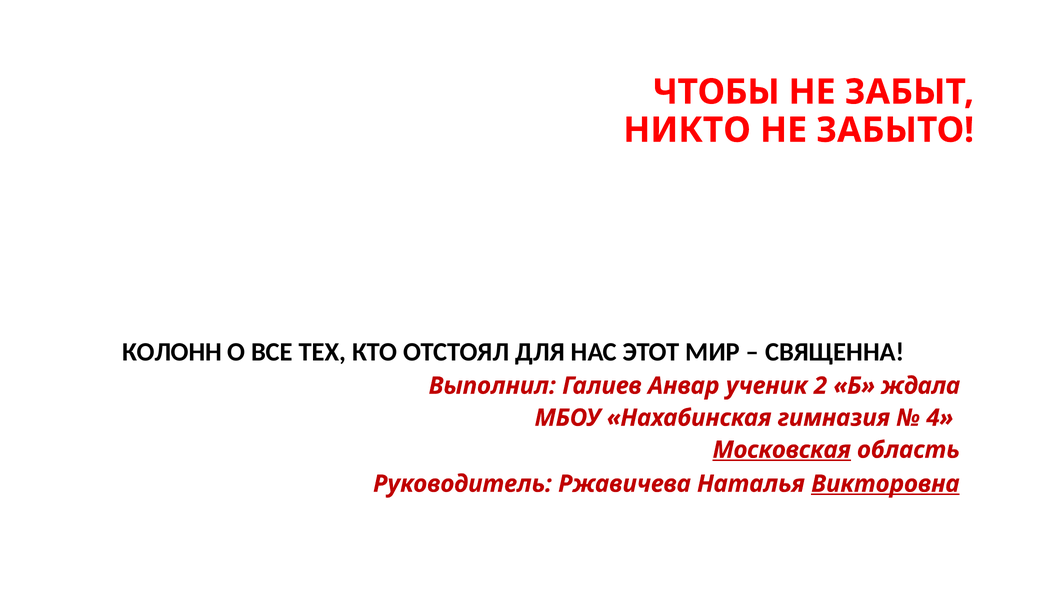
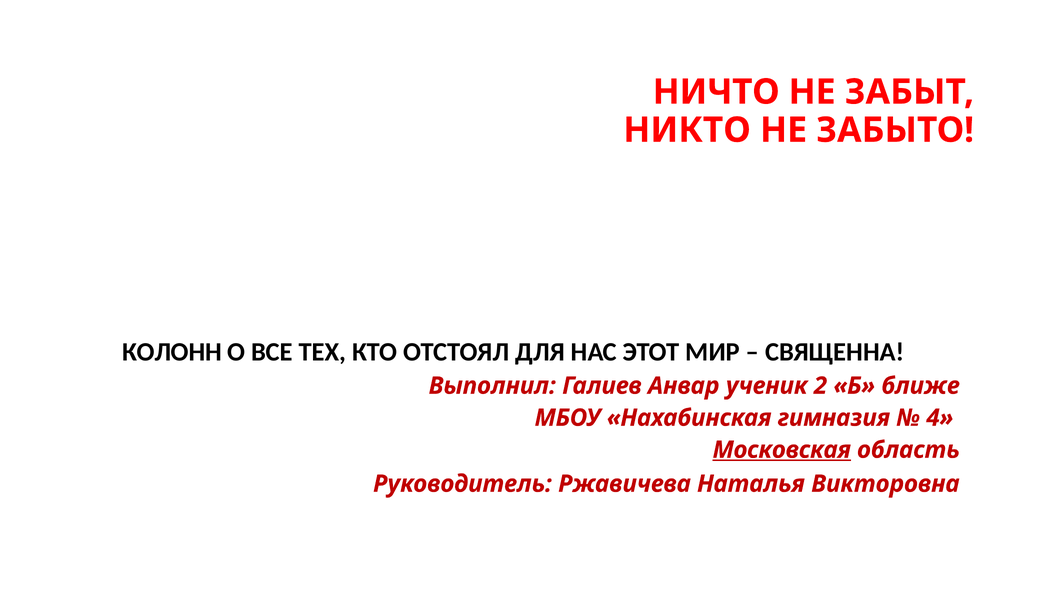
ЧТОБЫ: ЧТОБЫ -> НИЧТО
ждала: ждала -> ближе
Викторовна underline: present -> none
